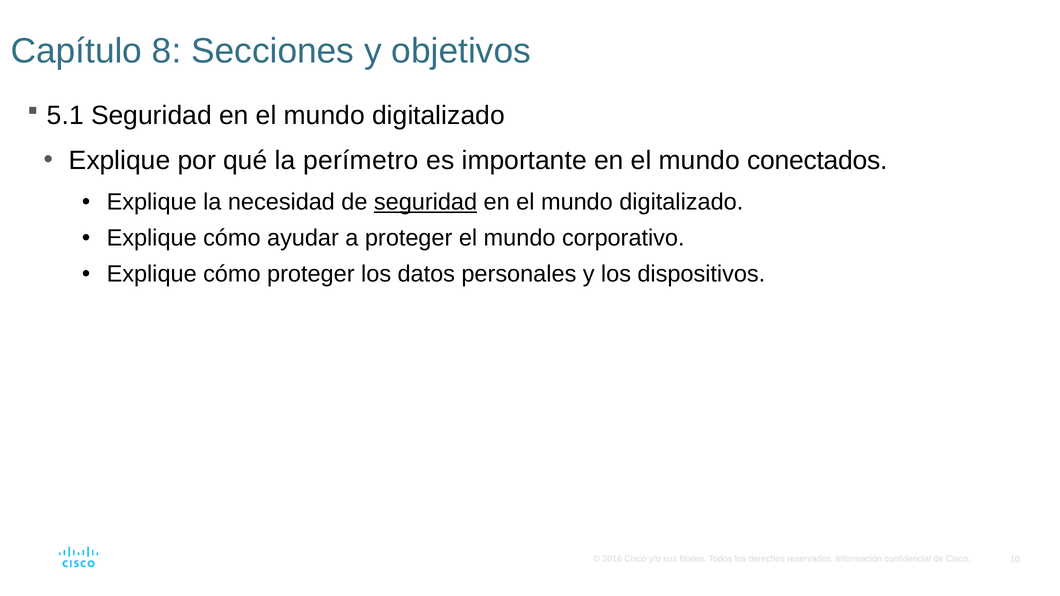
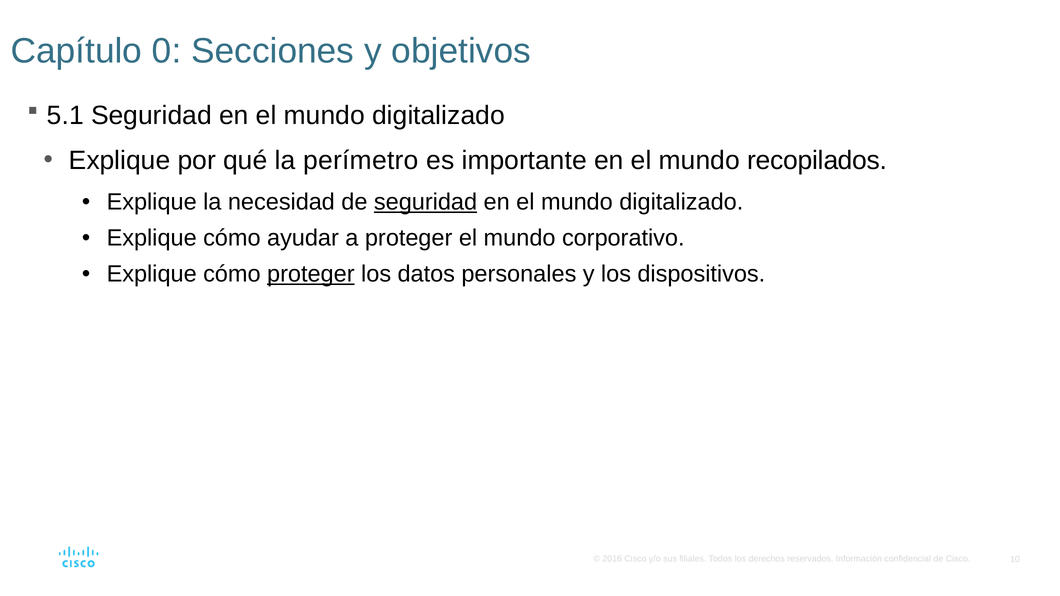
8: 8 -> 0
conectados: conectados -> recopilados
proteger at (311, 274) underline: none -> present
